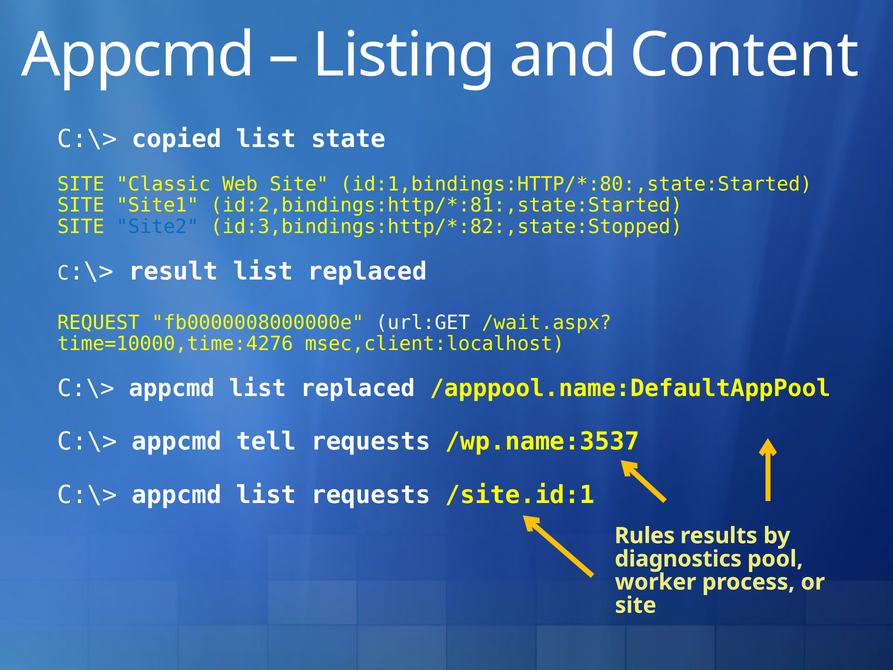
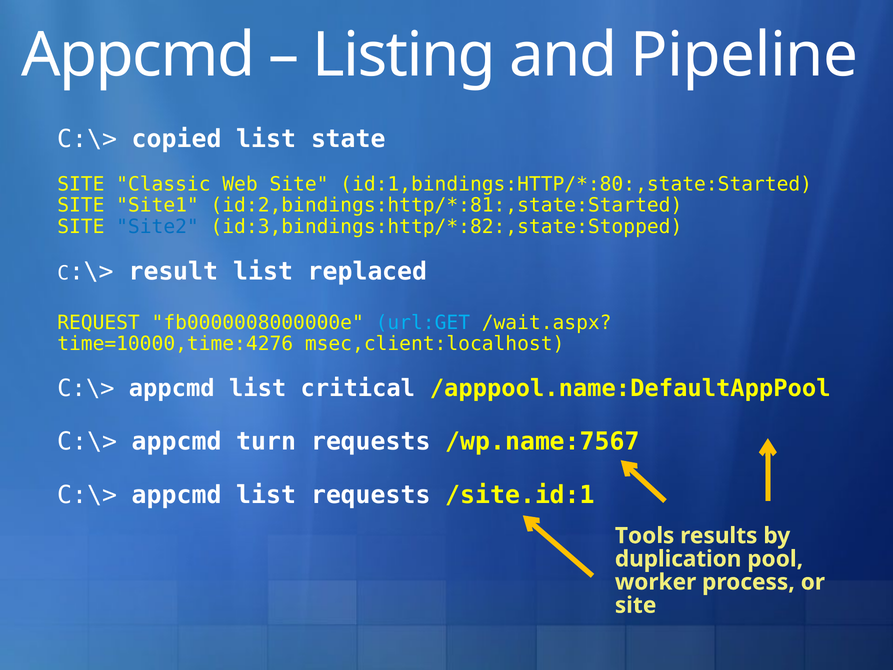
Content: Content -> Pipeline
url:GET colour: white -> light blue
appcmd list replaced: replaced -> critical
tell: tell -> turn
/wp.name:3537: /wp.name:3537 -> /wp.name:7567
Rules: Rules -> Tools
diagnostics: diagnostics -> duplication
